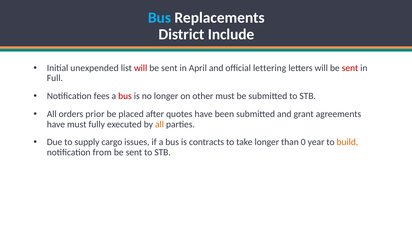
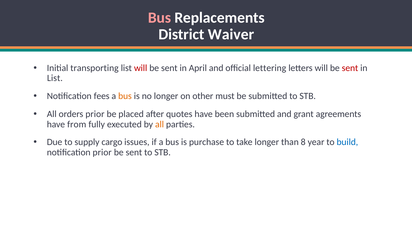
Bus at (159, 18) colour: light blue -> pink
Include: Include -> Waiver
unexpended: unexpended -> transporting
Full at (55, 78): Full -> List
bus at (125, 96) colour: red -> orange
have must: must -> from
contracts: contracts -> purchase
0: 0 -> 8
build colour: orange -> blue
notification from: from -> prior
